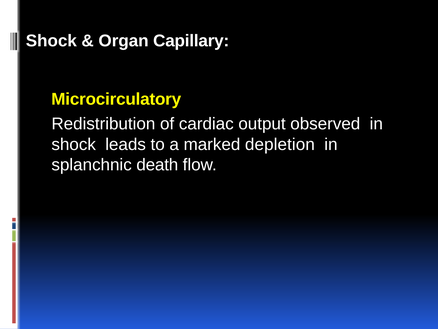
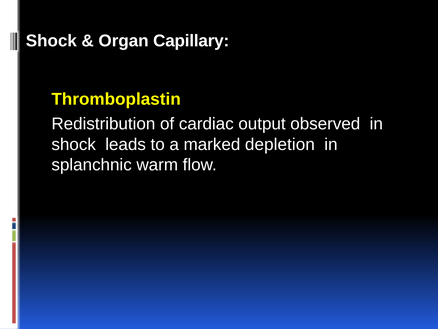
Microcirculatory: Microcirculatory -> Thromboplastin
death: death -> warm
